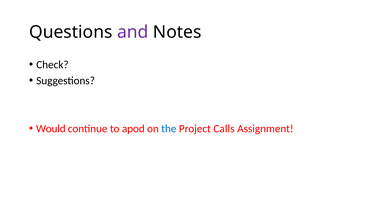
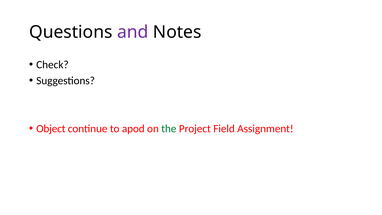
Would: Would -> Object
the colour: blue -> green
Calls: Calls -> Field
